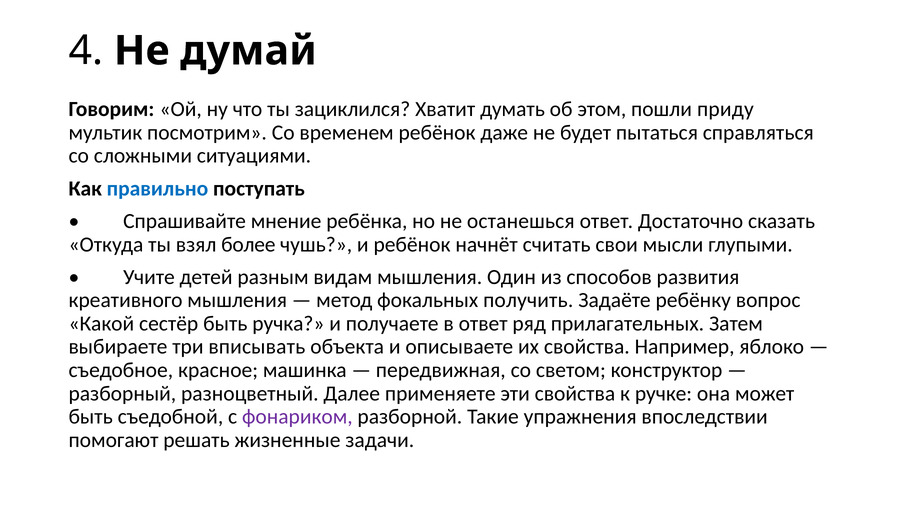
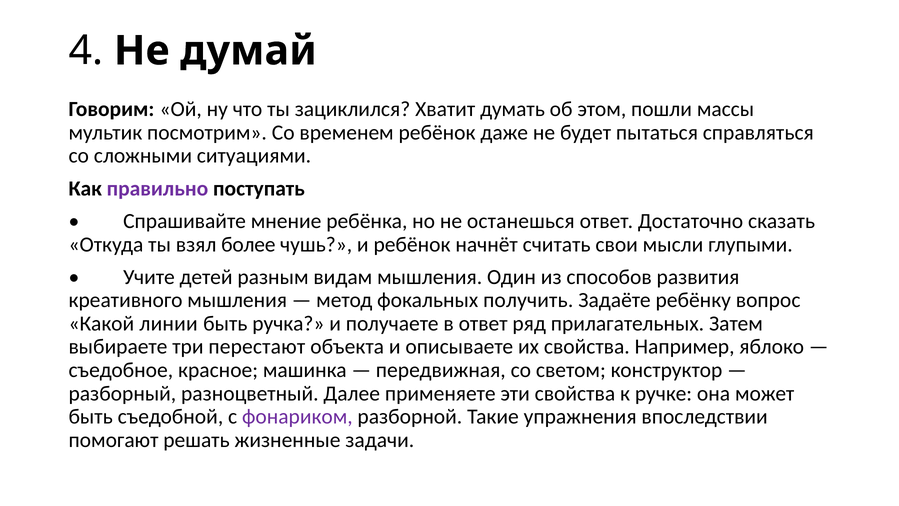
приду: приду -> массы
правильно colour: blue -> purple
сестёр: сестёр -> линии
вписывать: вписывать -> перестают
